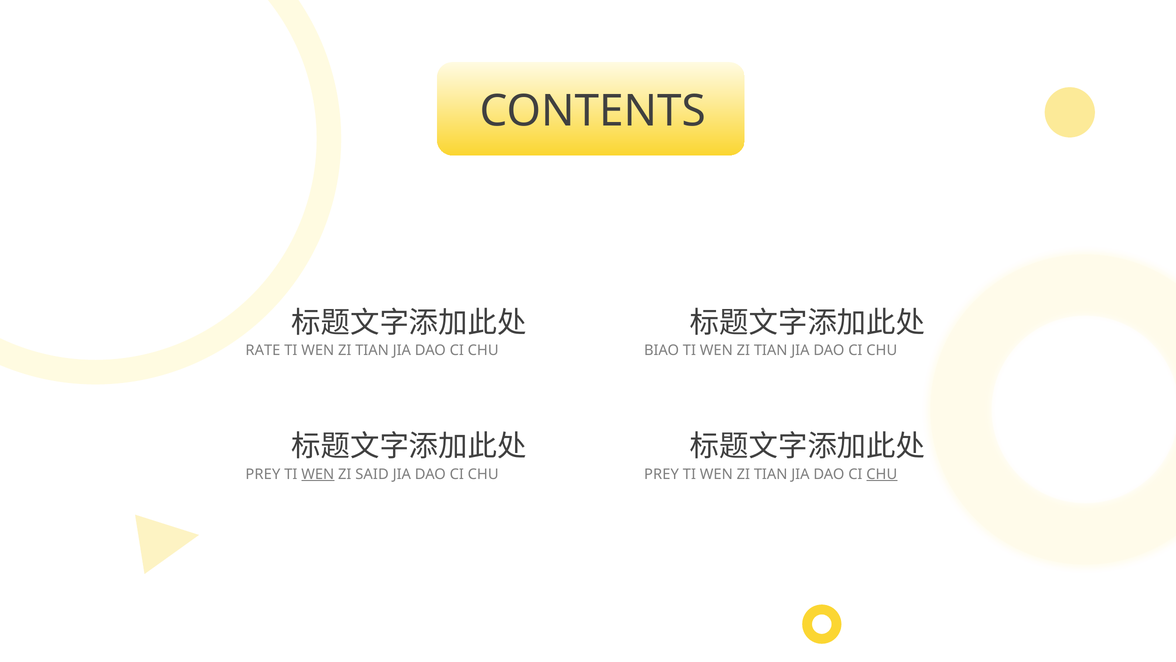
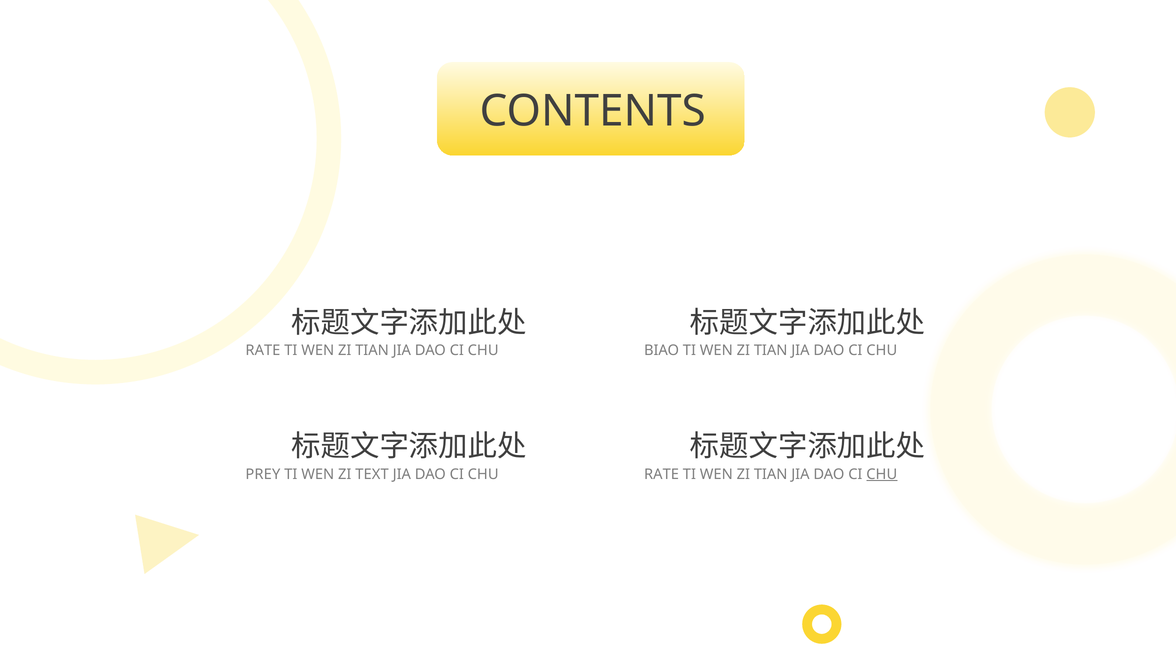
WEN at (318, 474) underline: present -> none
SAID: SAID -> TEXT
PREY at (661, 474): PREY -> RATE
